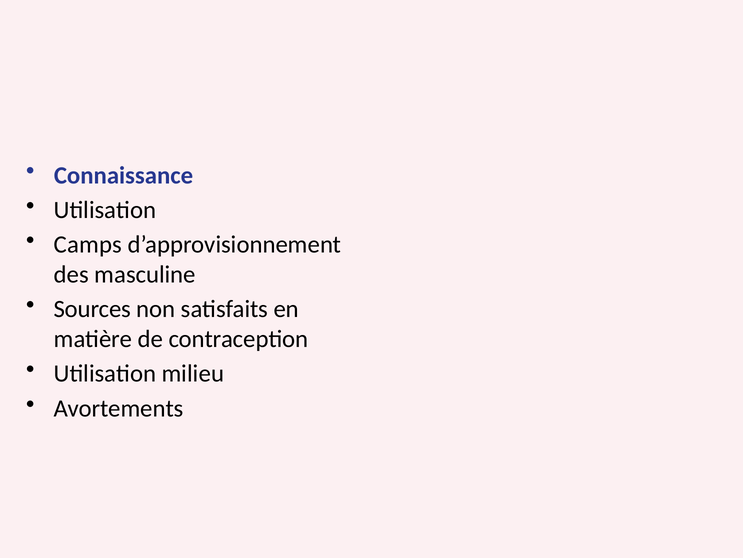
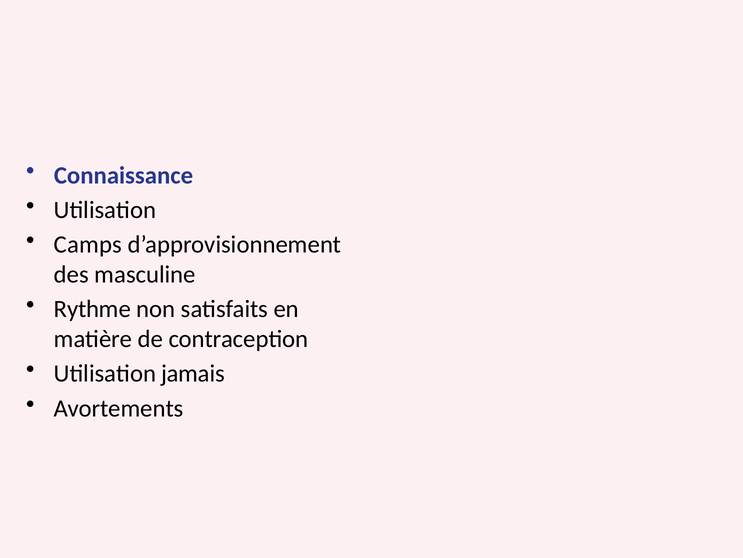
Sources: Sources -> Rythme
milieu: milieu -> jamais
